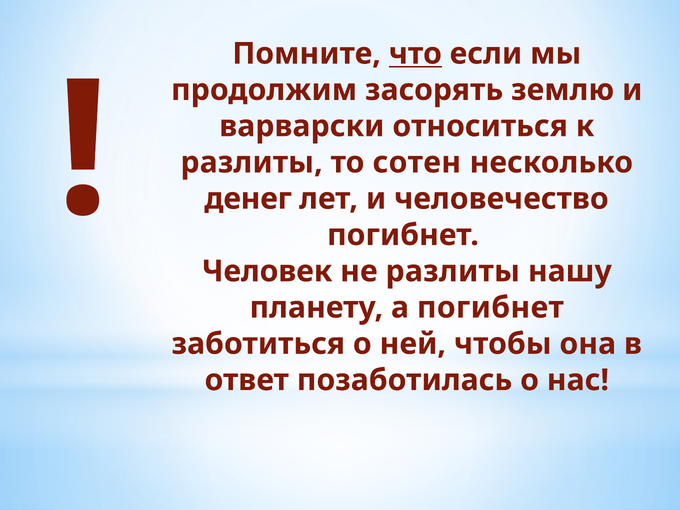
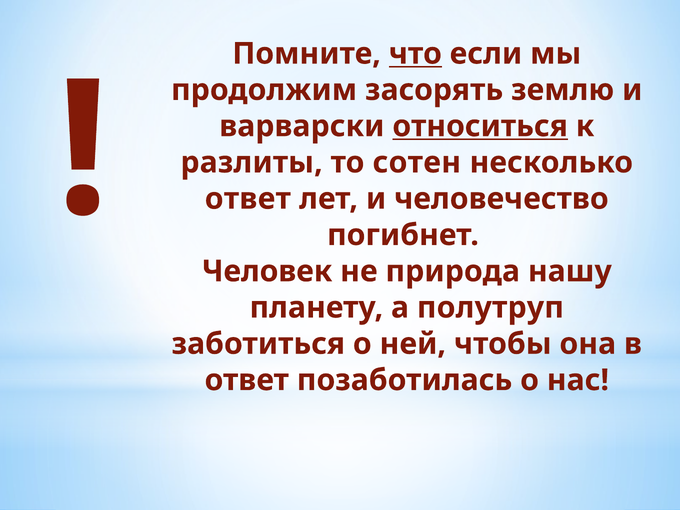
относиться underline: none -> present
денег at (248, 199): денег -> ответ
не разлиты: разлиты -> природа
а погибнет: погибнет -> полутруп
